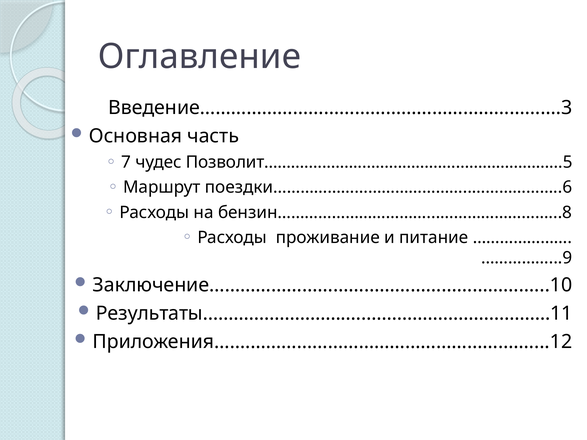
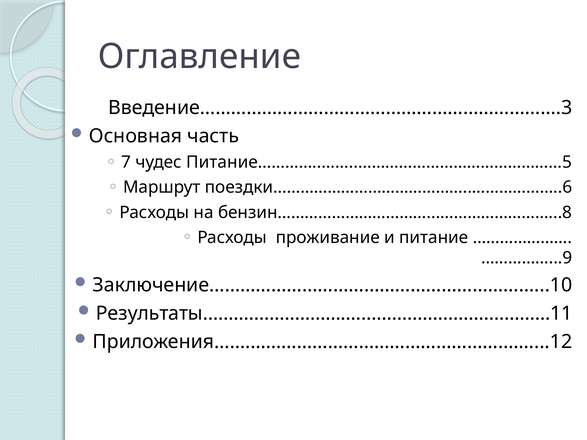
Позволит…………..……..………………………………………5: Позволит…………..……..………………………………………5 -> Питание…………..……..………………………………………5
